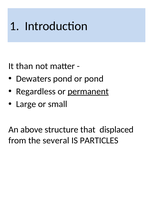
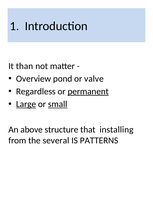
Dewaters: Dewaters -> Overview
or pond: pond -> valve
Large underline: none -> present
small underline: none -> present
displaced: displaced -> installing
PARTICLES: PARTICLES -> PATTERNS
